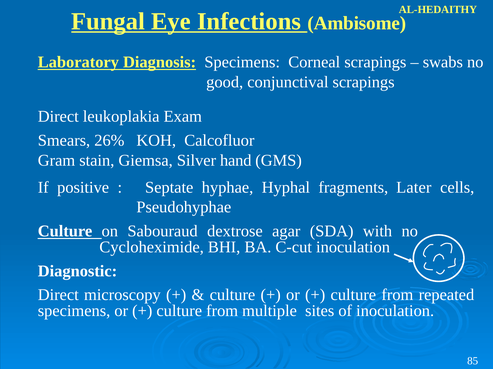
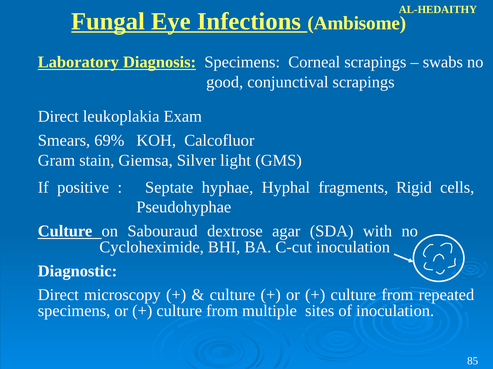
26%: 26% -> 69%
hand: hand -> light
Later: Later -> Rigid
